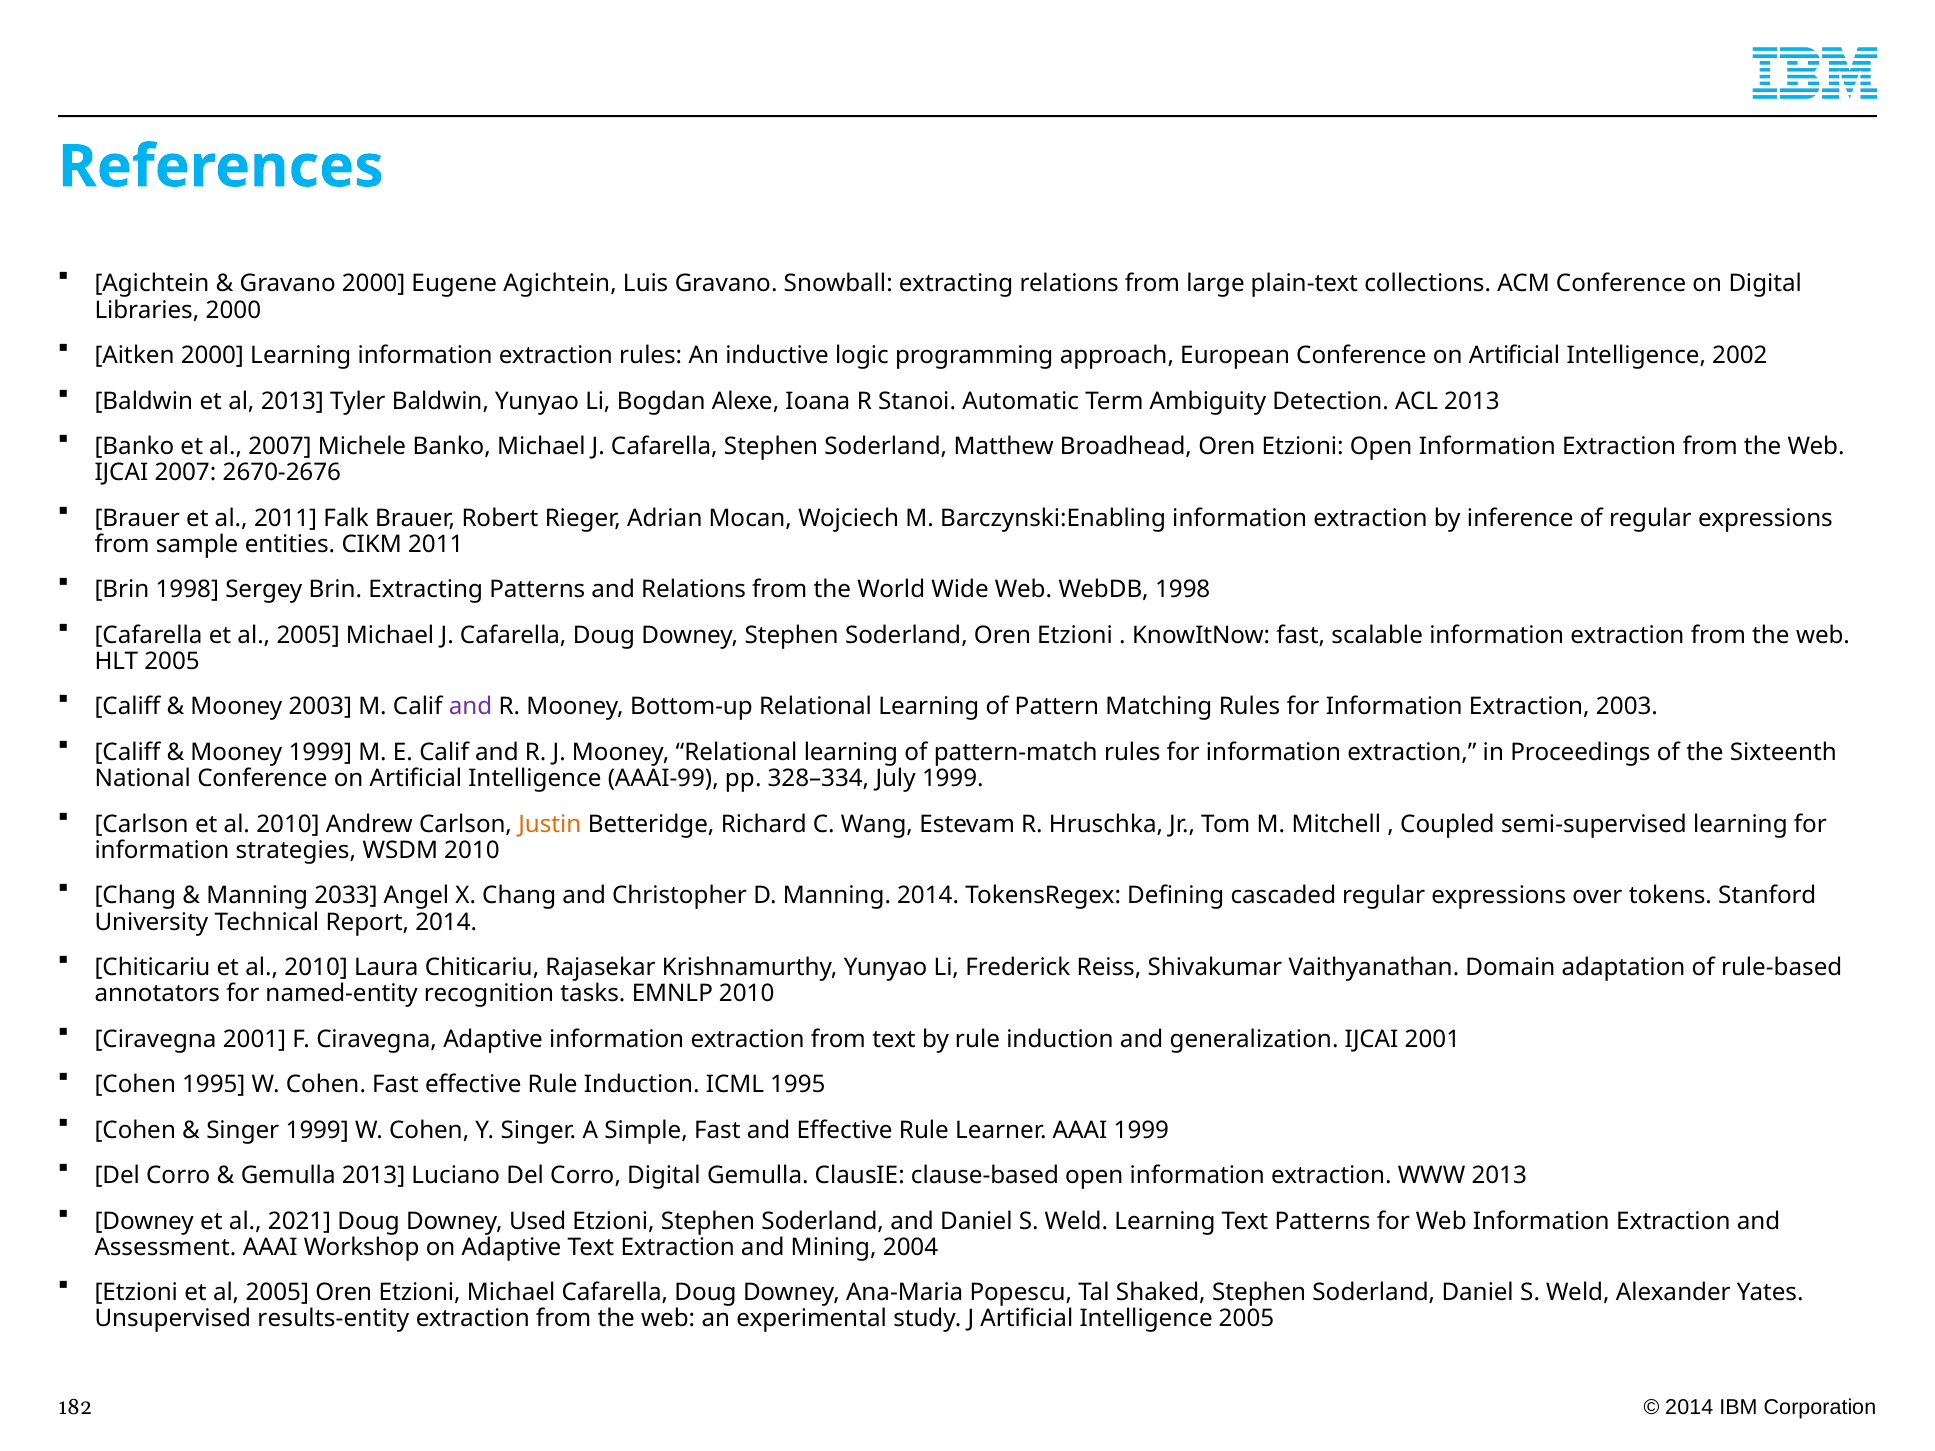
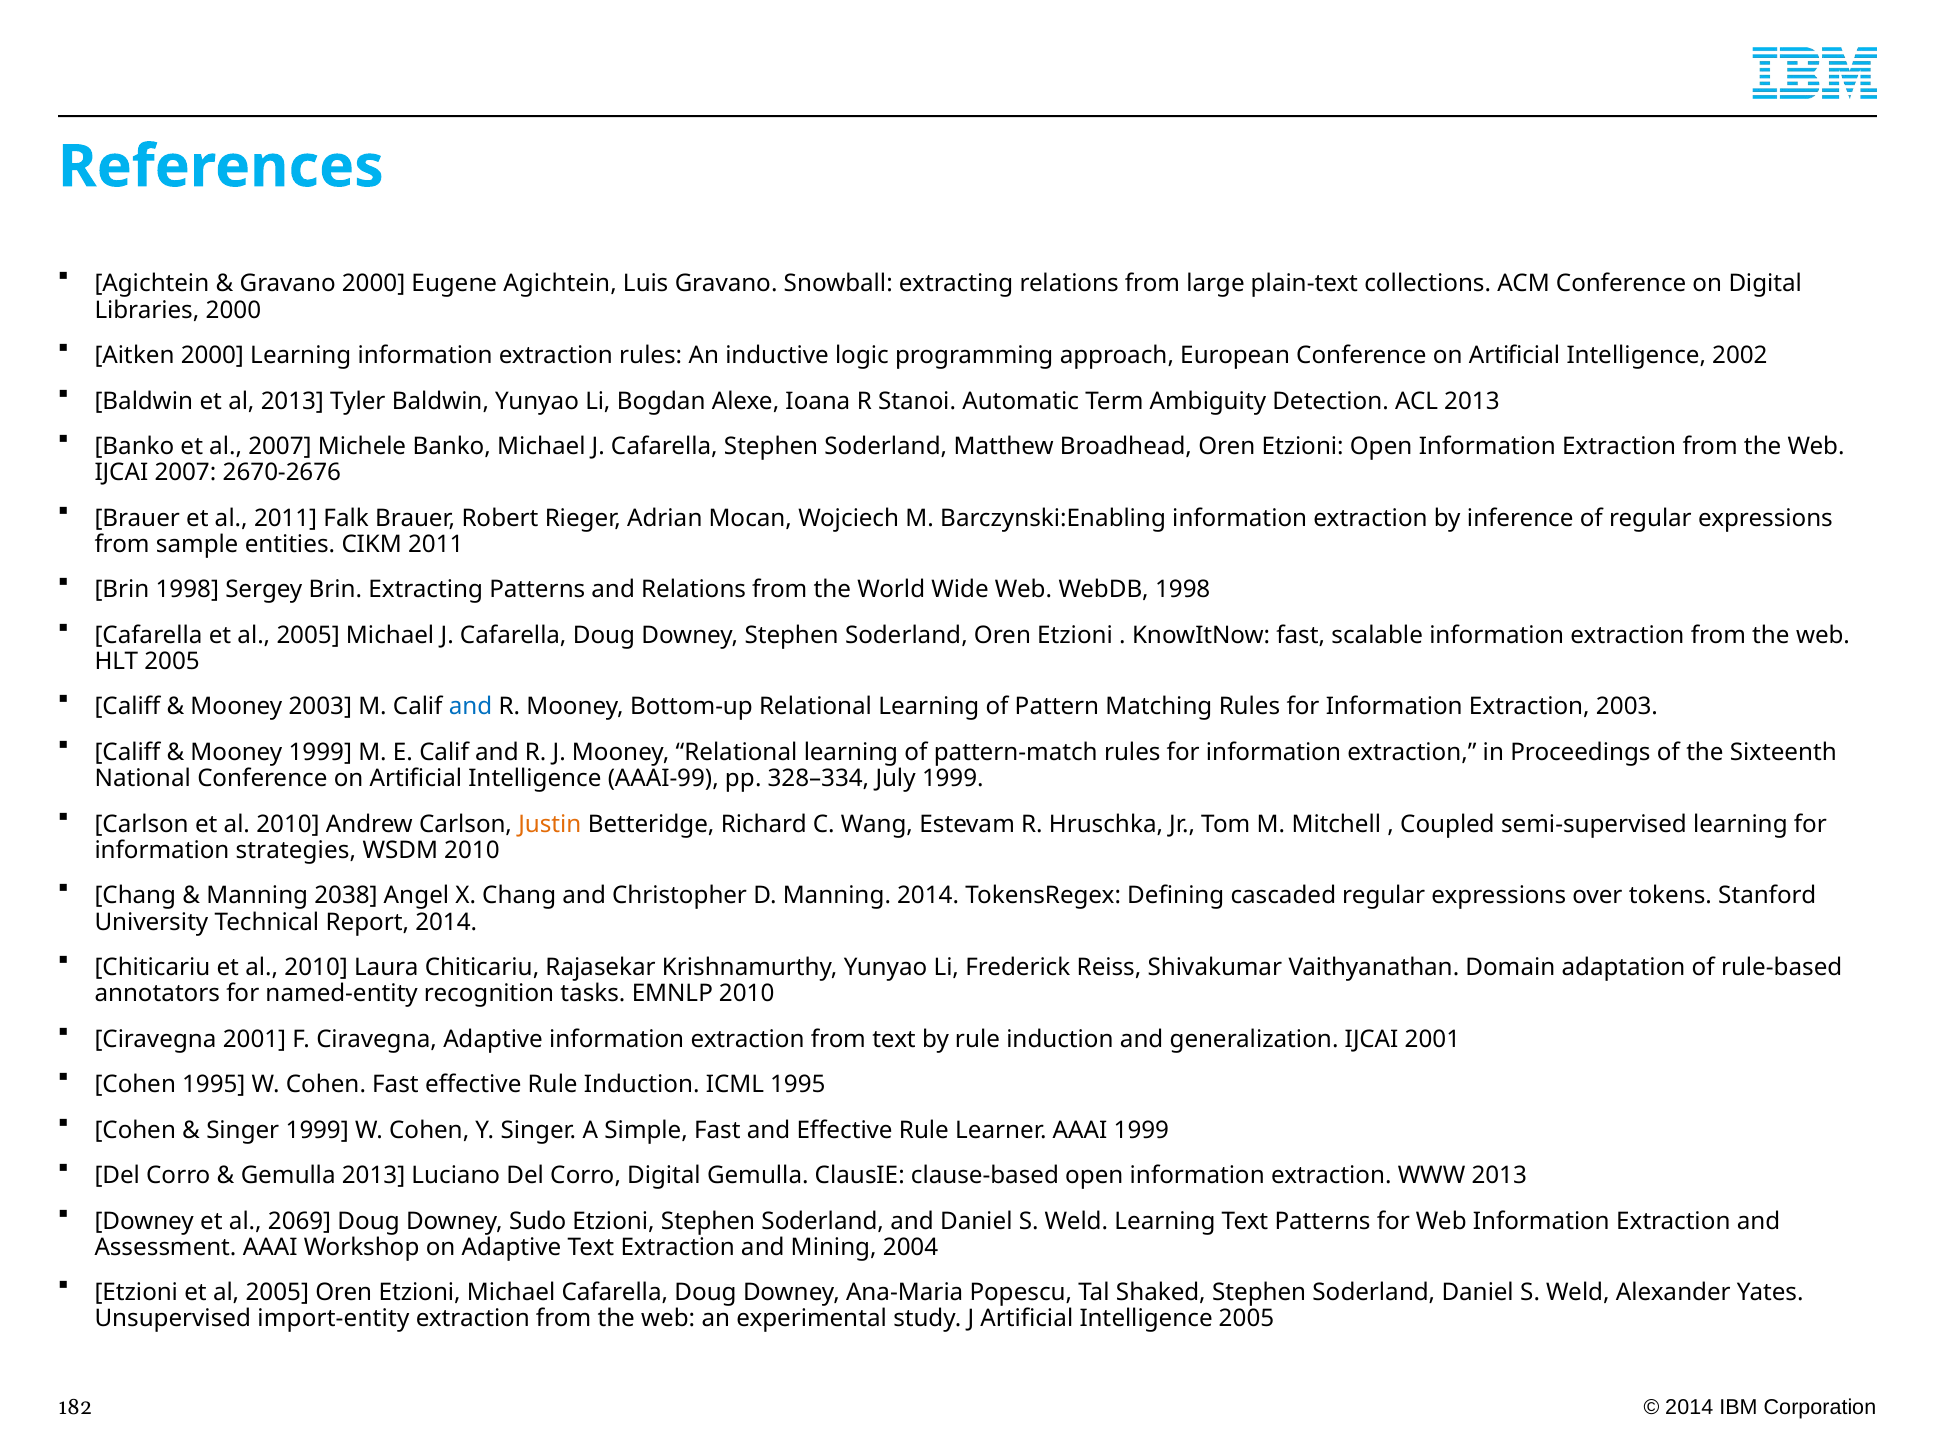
and at (471, 707) colour: purple -> blue
2033: 2033 -> 2038
2021: 2021 -> 2069
Used: Used -> Sudo
results-entity: results-entity -> import-entity
